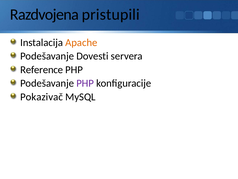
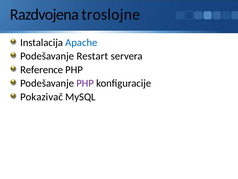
pristupili: pristupili -> troslojne
Apache colour: orange -> blue
Dovesti: Dovesti -> Restart
